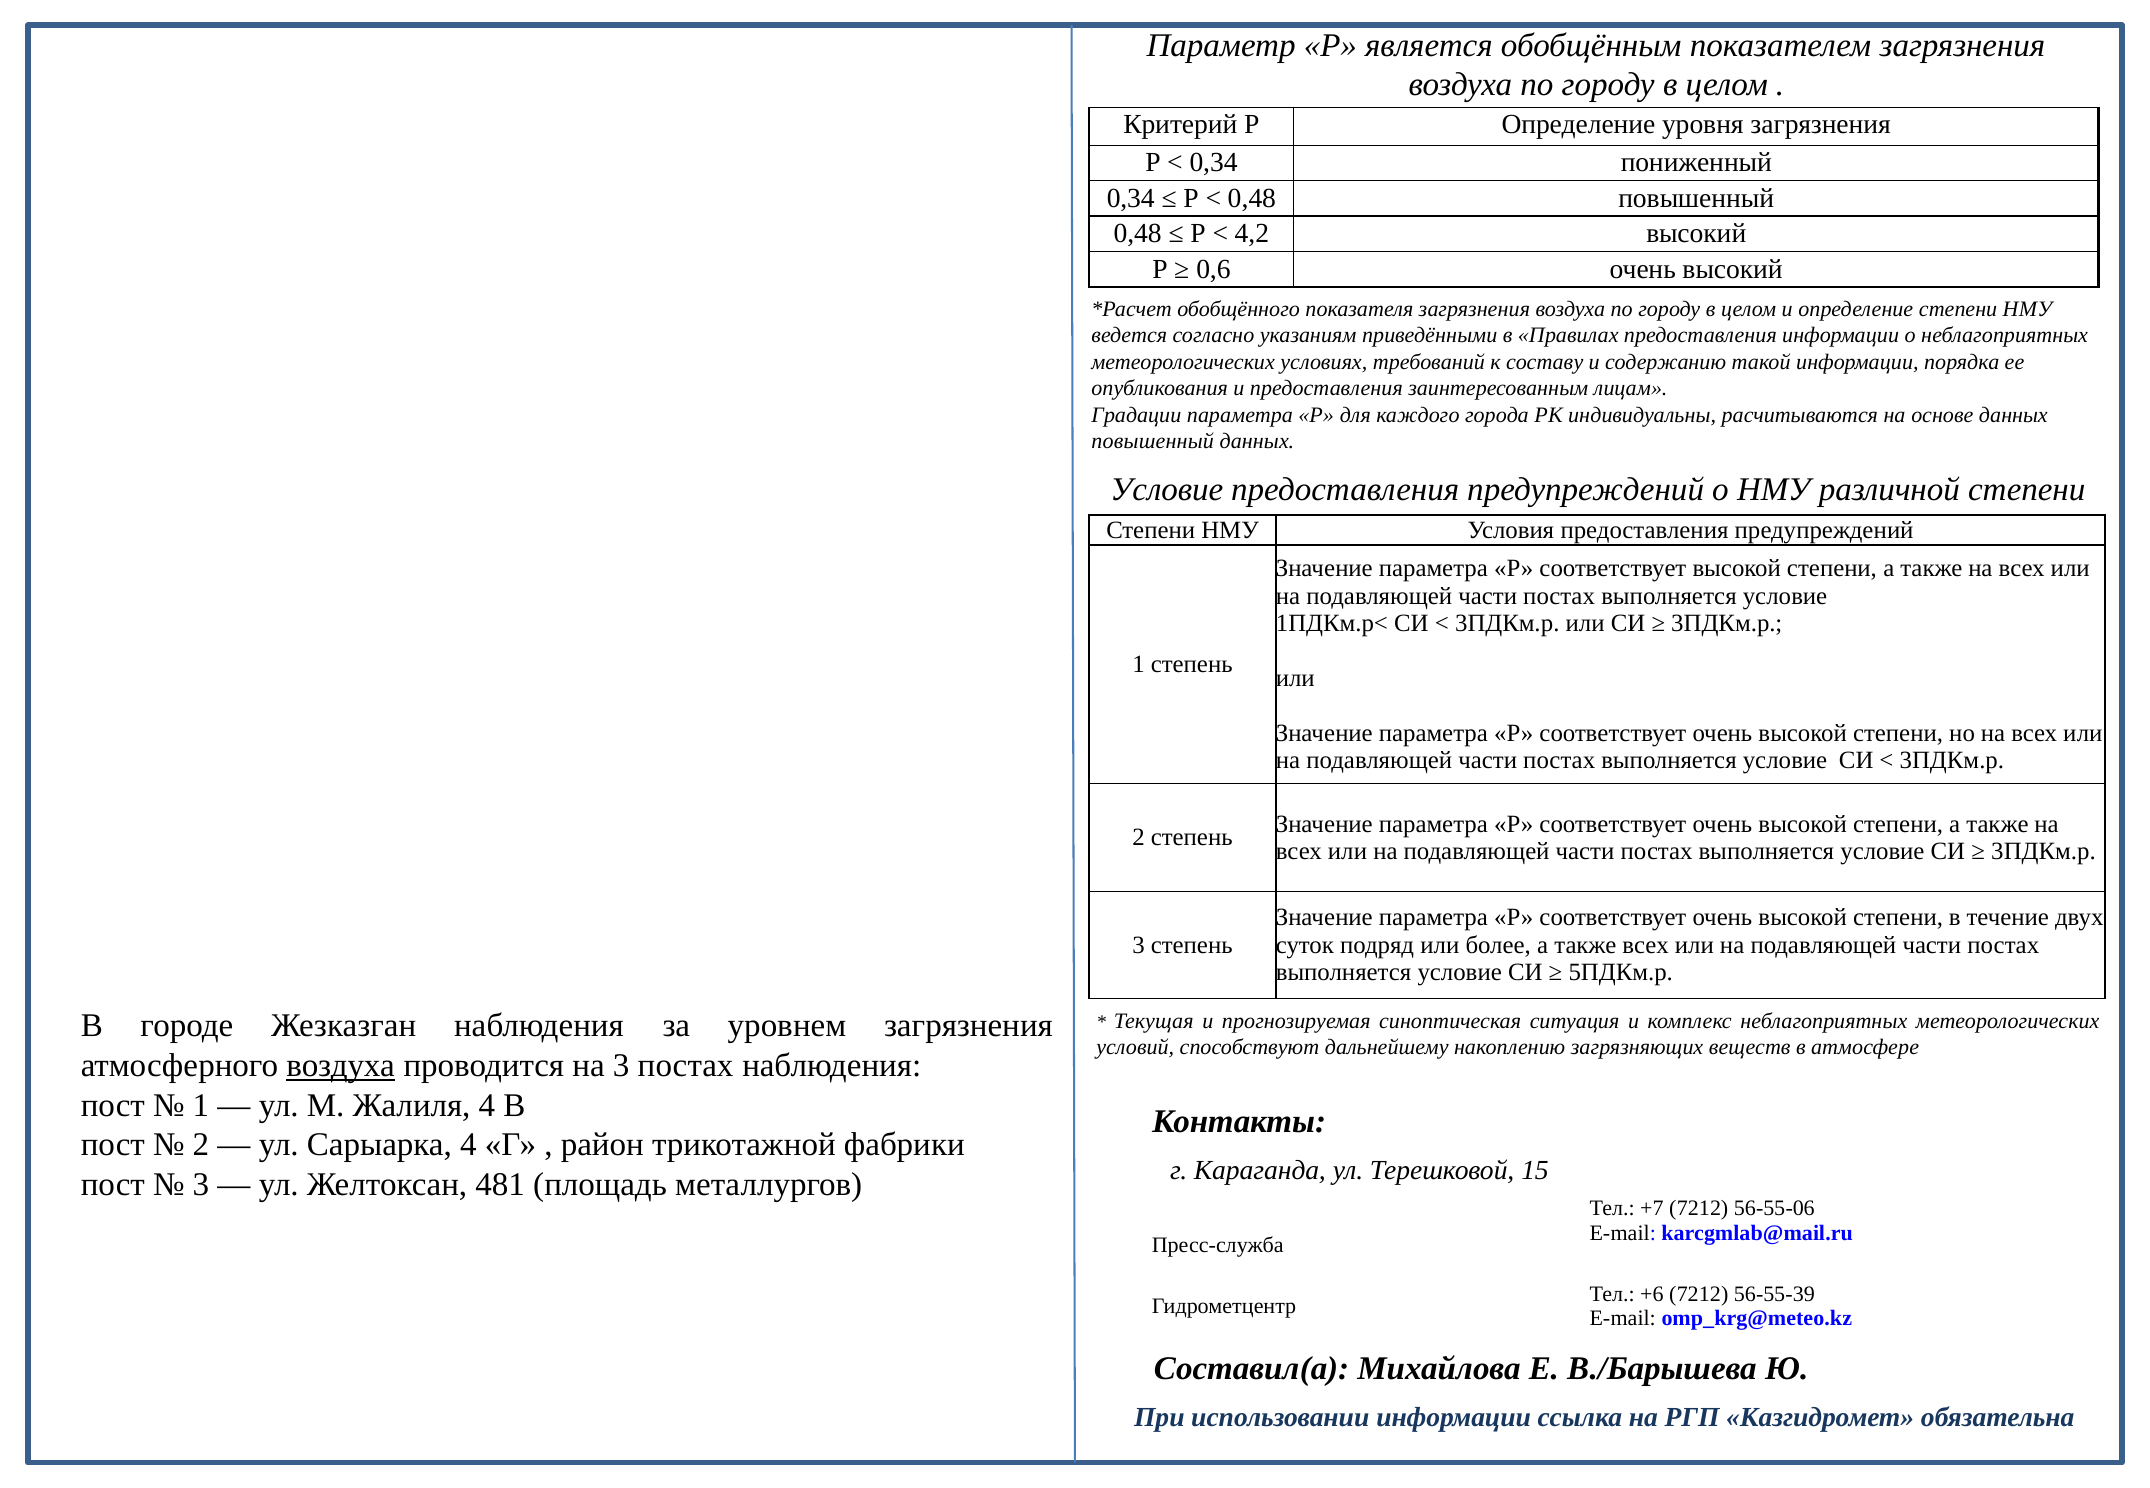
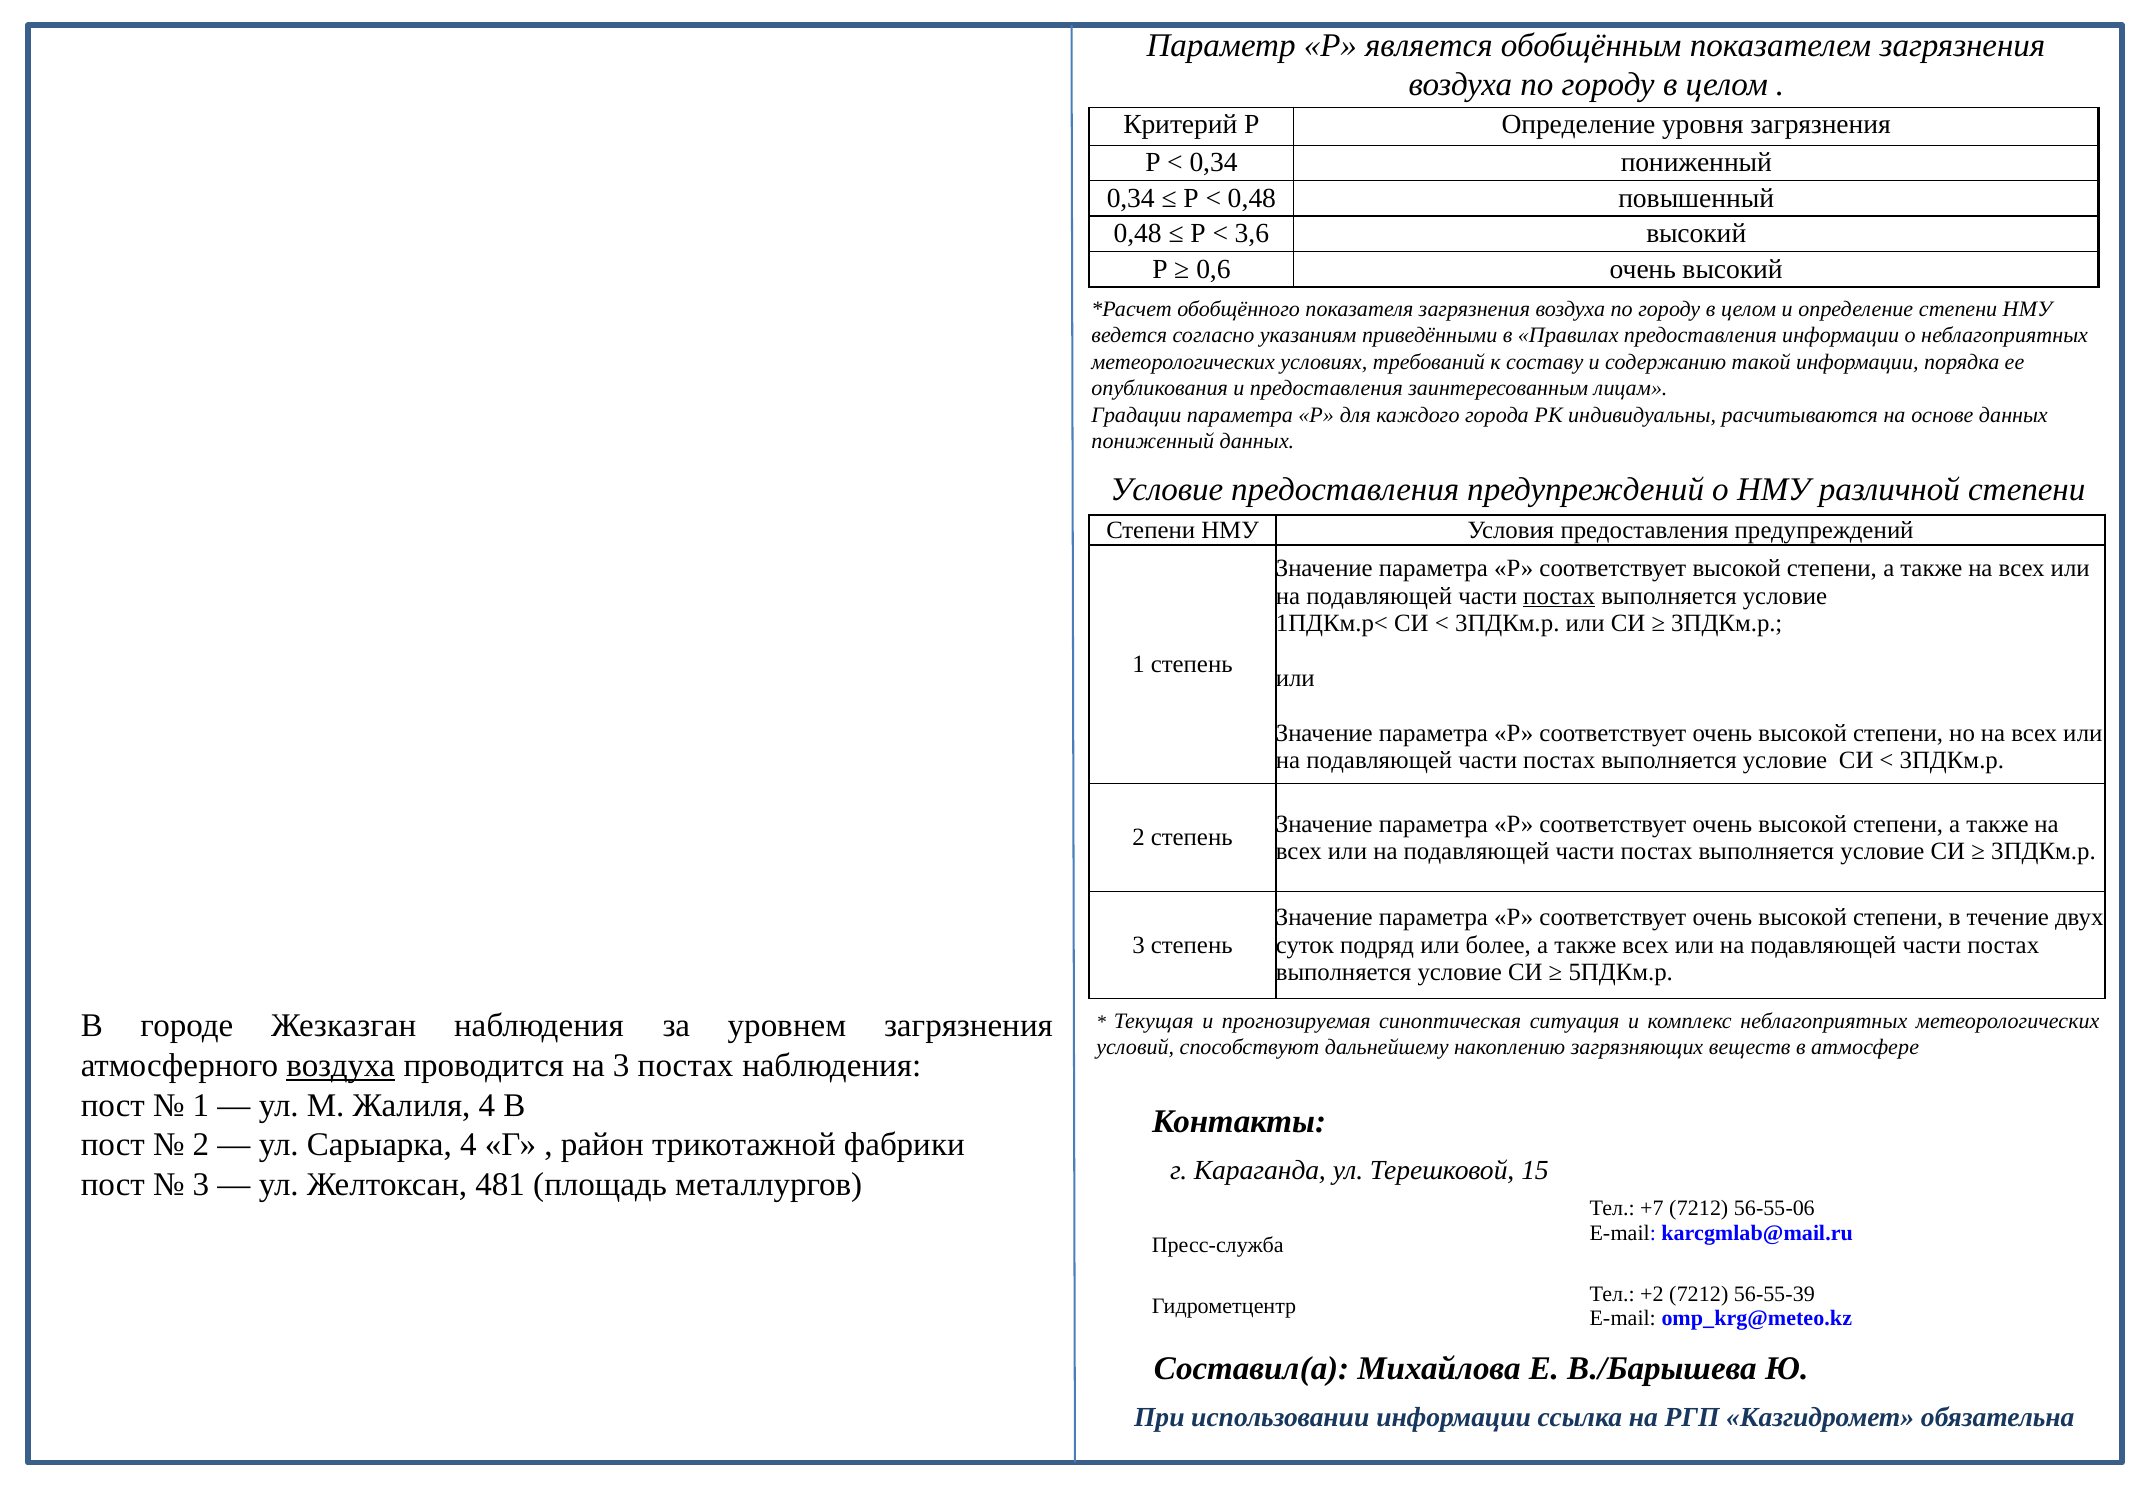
4,2: 4,2 -> 3,6
повышенный at (1153, 441): повышенный -> пониженный
постах at (1559, 596) underline: none -> present
+6: +6 -> +2
